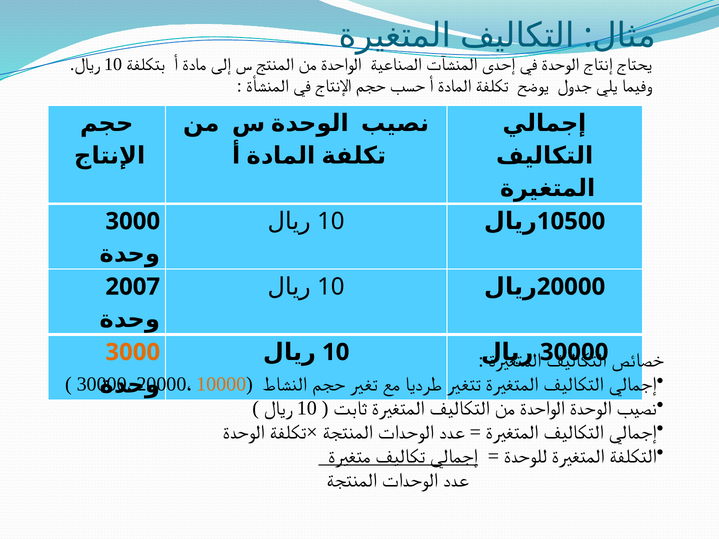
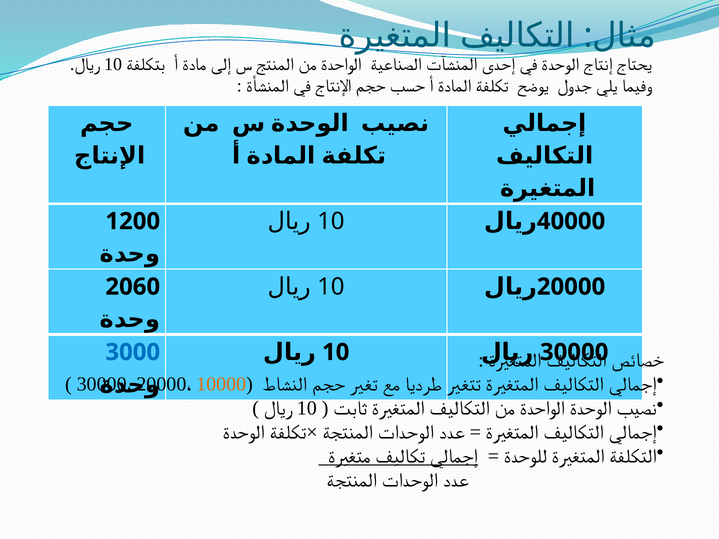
10500: 10500 -> 40000
3000 at (133, 221): 3000 -> 1200
2007: 2007 -> 2060
3000 at (133, 352) colour: orange -> blue
